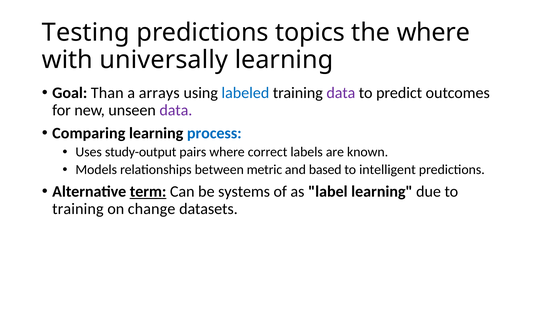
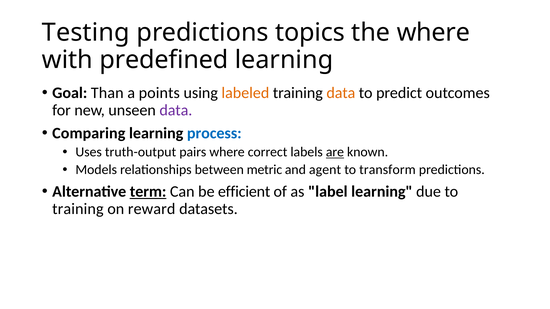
universally: universally -> predefined
arrays: arrays -> points
labeled colour: blue -> orange
data at (341, 93) colour: purple -> orange
study-output: study-output -> truth-output
are underline: none -> present
based: based -> agent
intelligent: intelligent -> transform
systems: systems -> efficient
change: change -> reward
